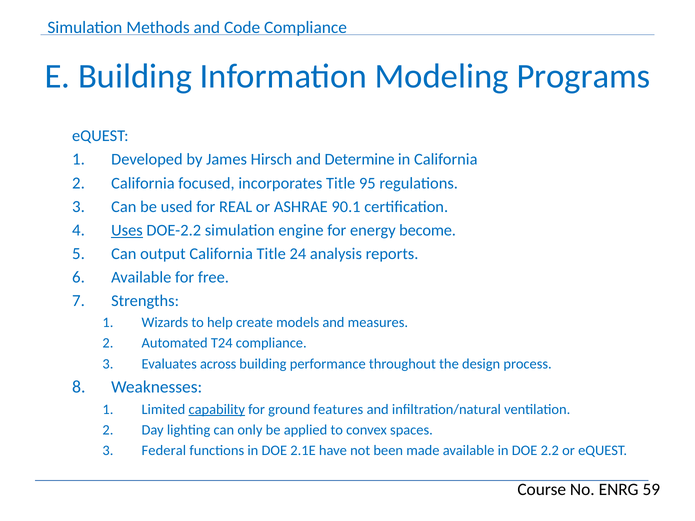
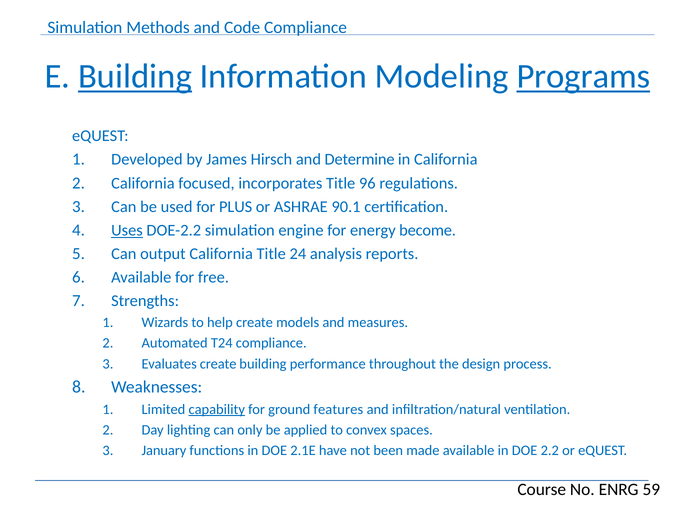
Building at (135, 77) underline: none -> present
Programs underline: none -> present
95: 95 -> 96
REAL: REAL -> PLUS
Evaluates across: across -> create
Federal: Federal -> January
